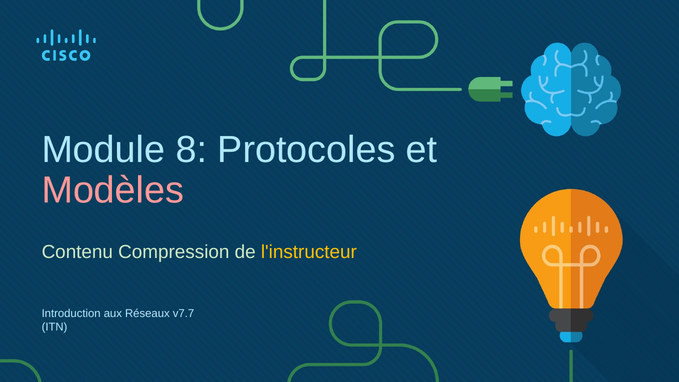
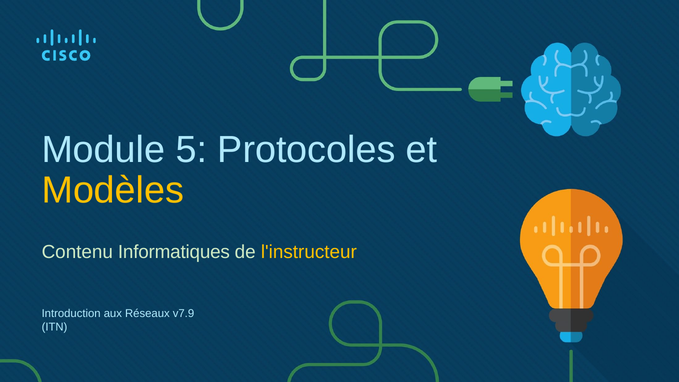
8: 8 -> 5
Modèles colour: pink -> yellow
Compression: Compression -> Informatiques
v7.7: v7.7 -> v7.9
